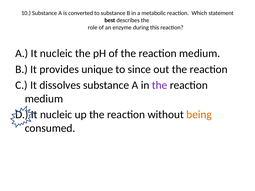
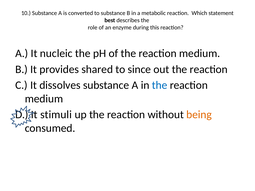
unique: unique -> shared
the at (160, 85) colour: purple -> blue
D It nucleic: nucleic -> stimuli
